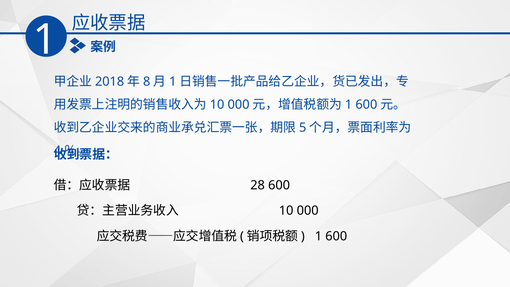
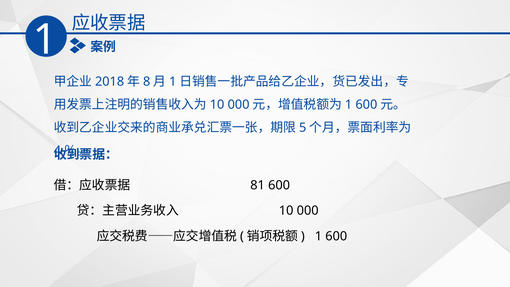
28: 28 -> 81
